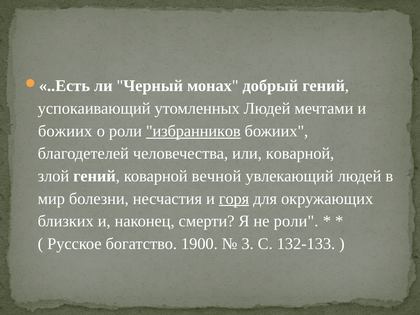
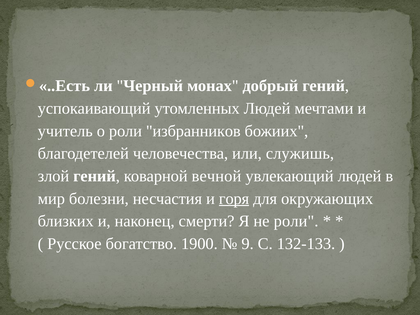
божиих at (65, 131): божиих -> учитель
избранников underline: present -> none
или коварной: коварной -> служишь
3: 3 -> 9
